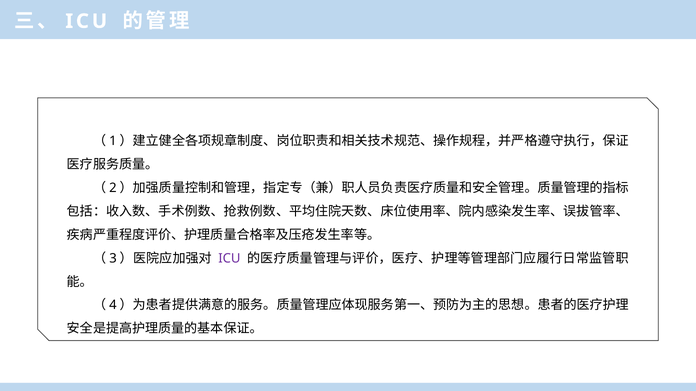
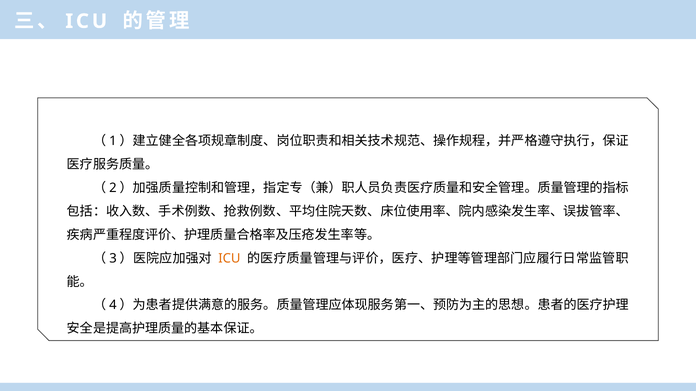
ICU at (229, 259) colour: purple -> orange
